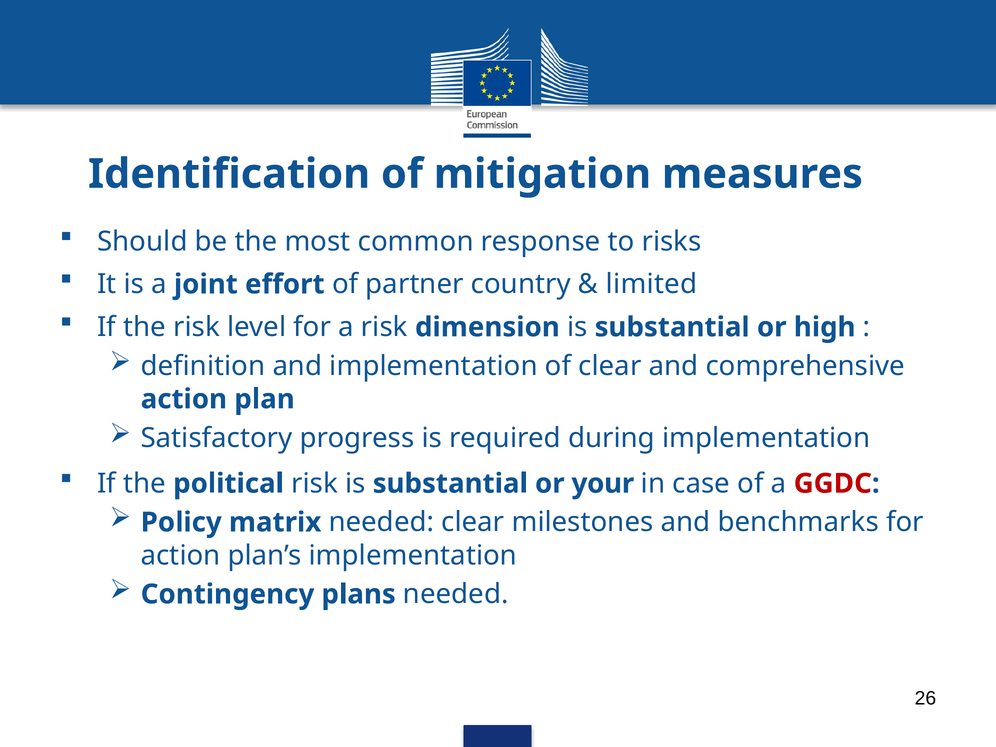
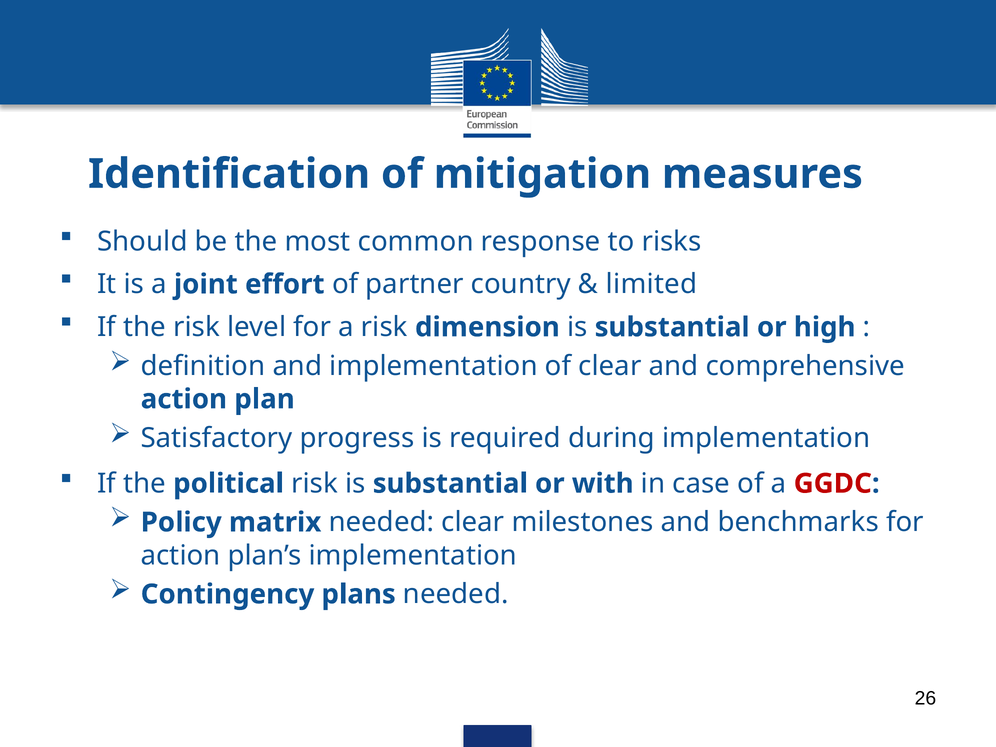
your: your -> with
